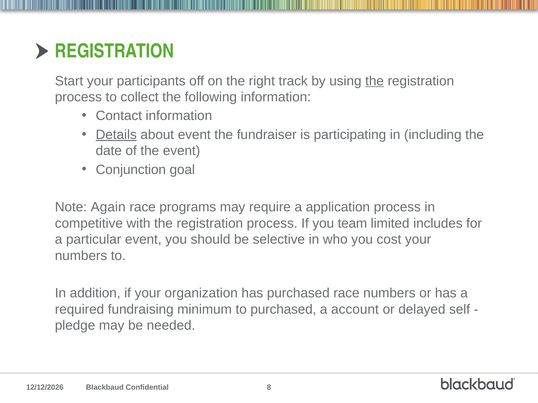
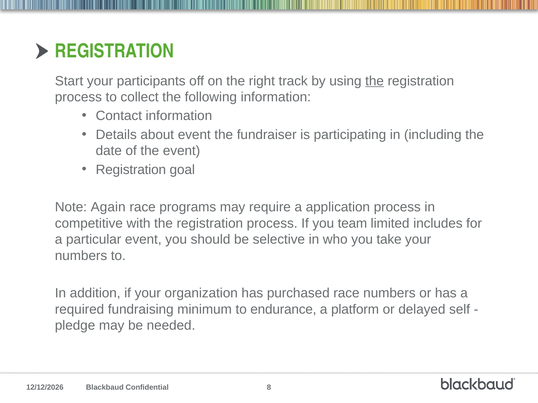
Details underline: present -> none
Conjunction at (131, 170): Conjunction -> Registration
cost: cost -> take
to purchased: purchased -> endurance
account: account -> platform
